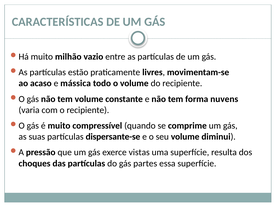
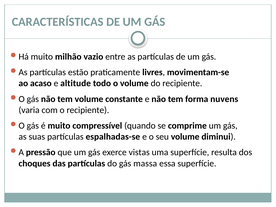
mássica: mássica -> altitude
dispersante-se: dispersante-se -> espalhadas-se
partes: partes -> massa
